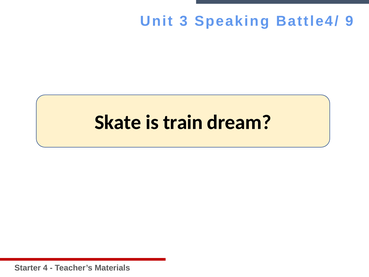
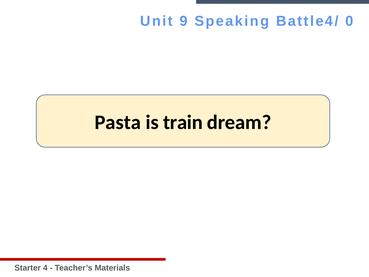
3: 3 -> 9
9: 9 -> 0
Skate: Skate -> Pasta
